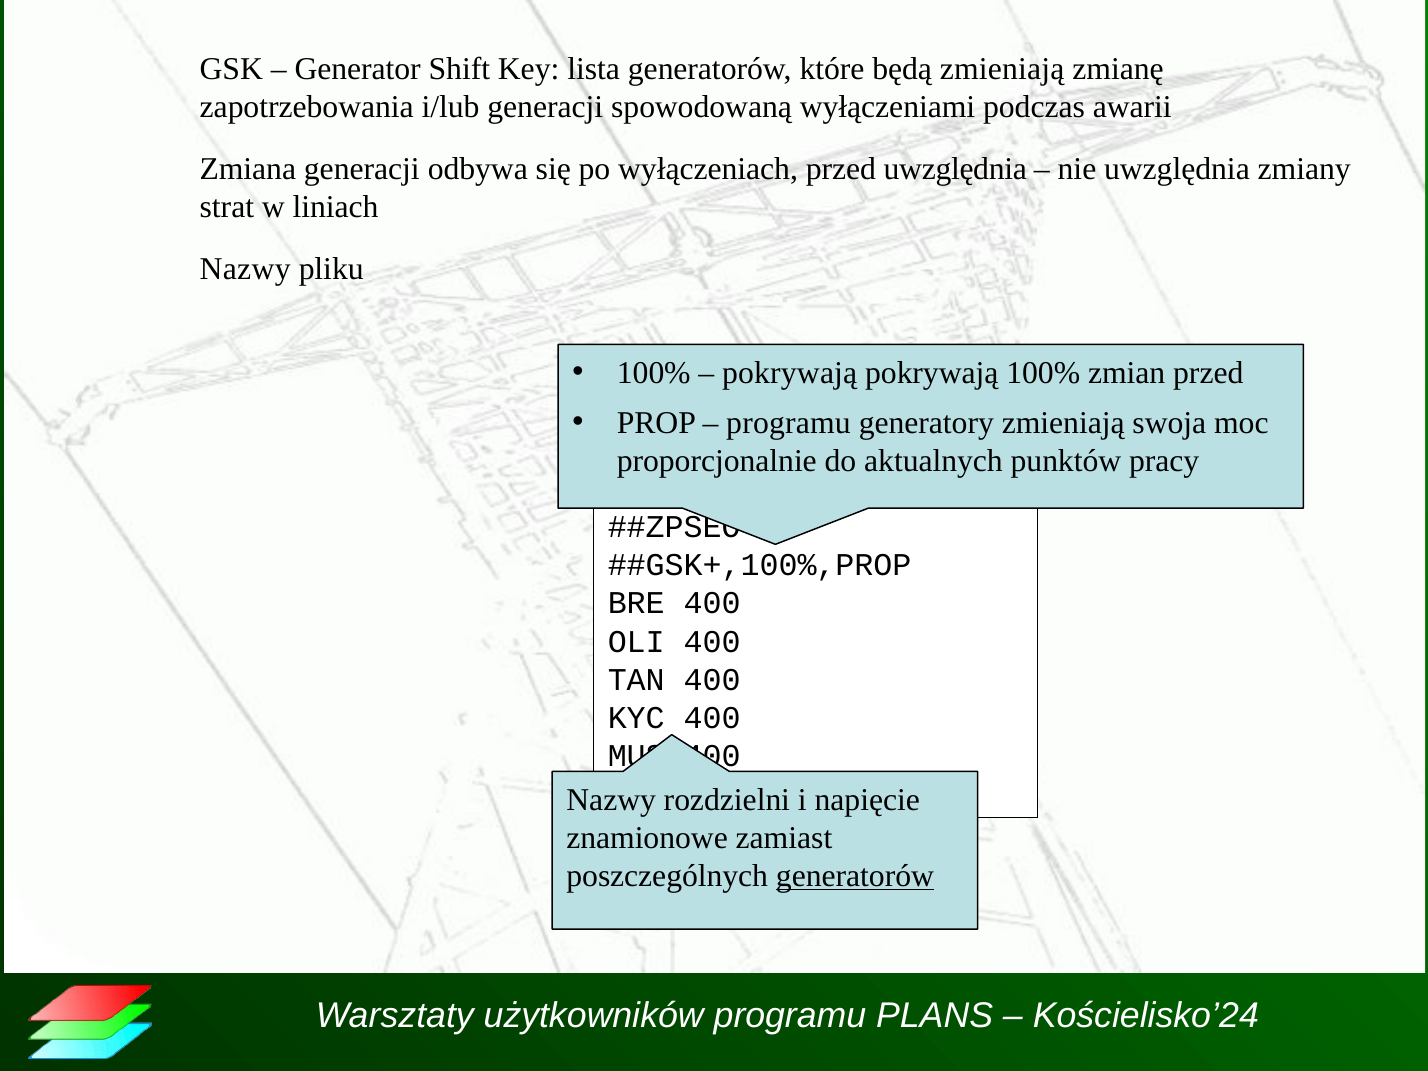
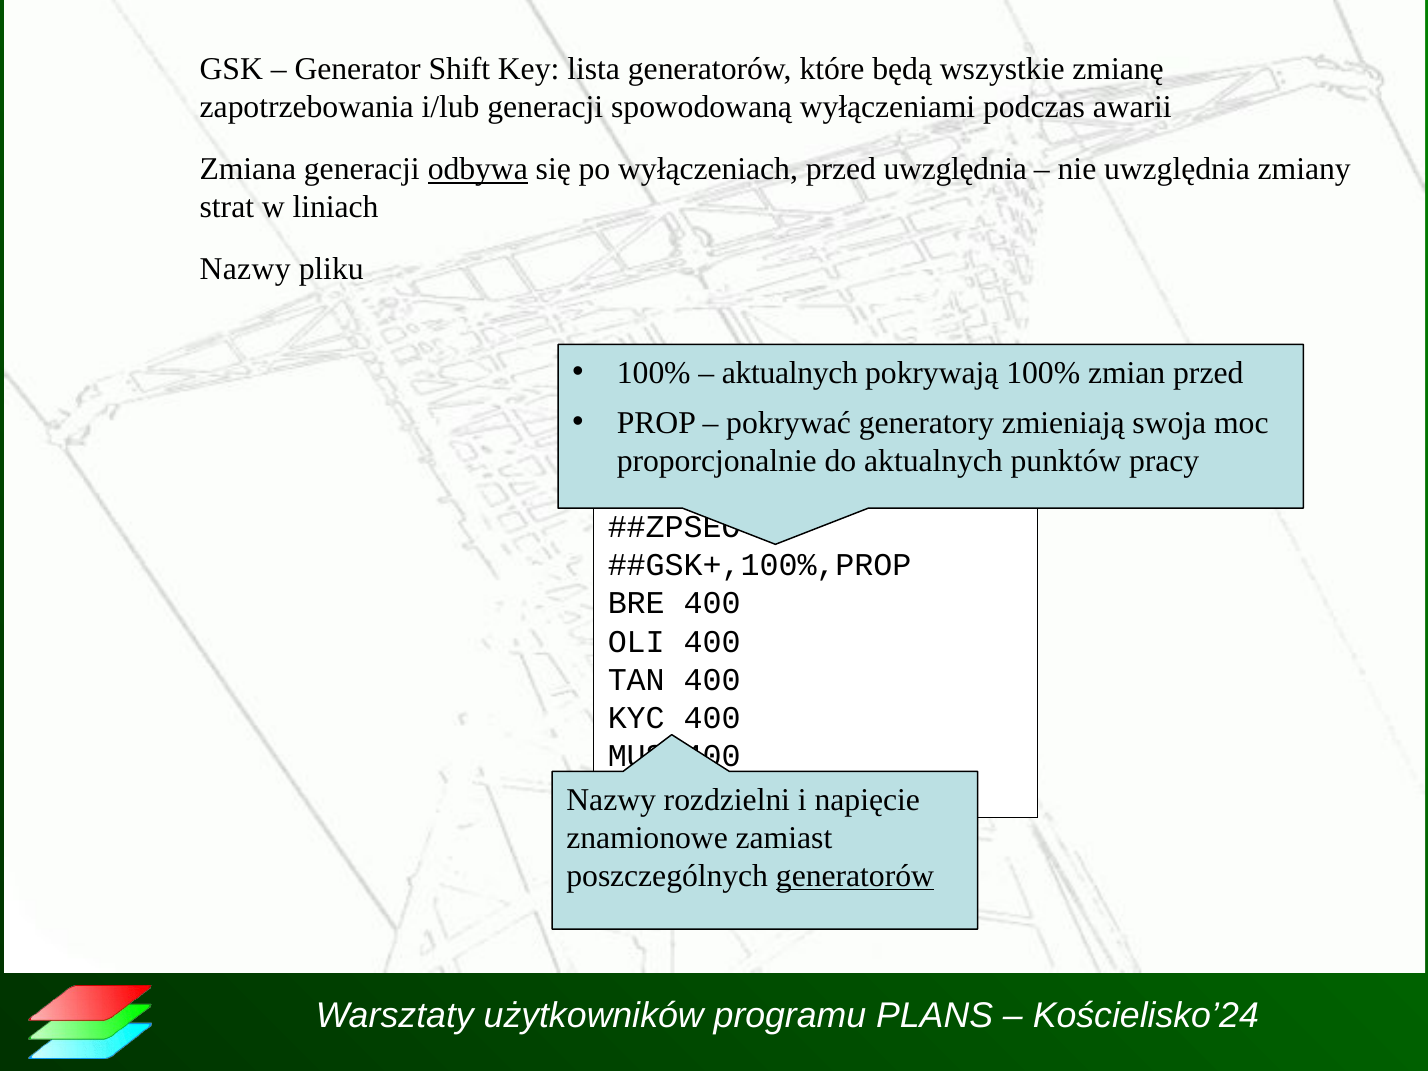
będą zmieniają: zmieniają -> wszystkie
odbywa underline: none -> present
pokrywają at (790, 373): pokrywają -> aktualnych
programu at (788, 423): programu -> pokrywać
